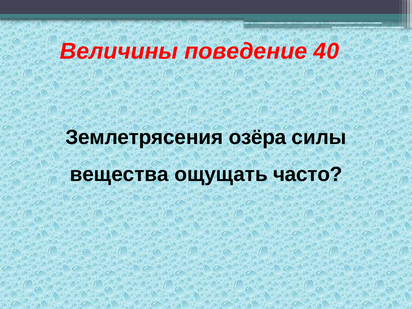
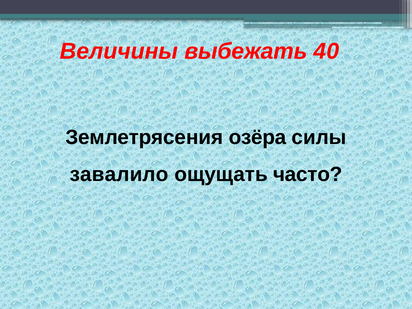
поведение: поведение -> выбежать
вещества: вещества -> завалило
